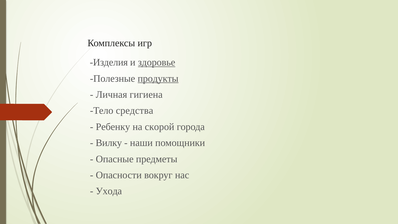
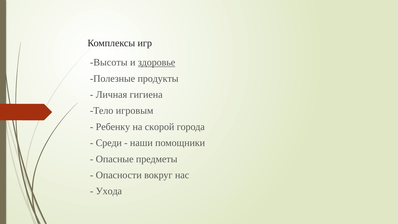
Изделия: Изделия -> Высоты
продукты underline: present -> none
средства: средства -> игровым
Вилку: Вилку -> Среди
